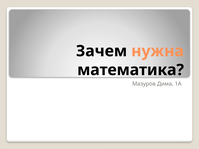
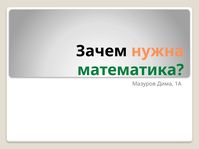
математика colour: black -> green
